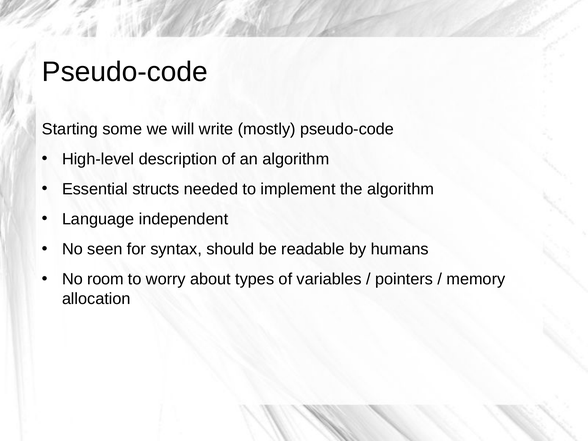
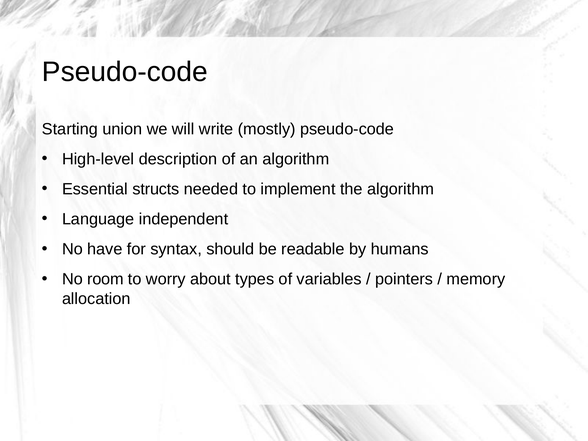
some: some -> union
seen: seen -> have
